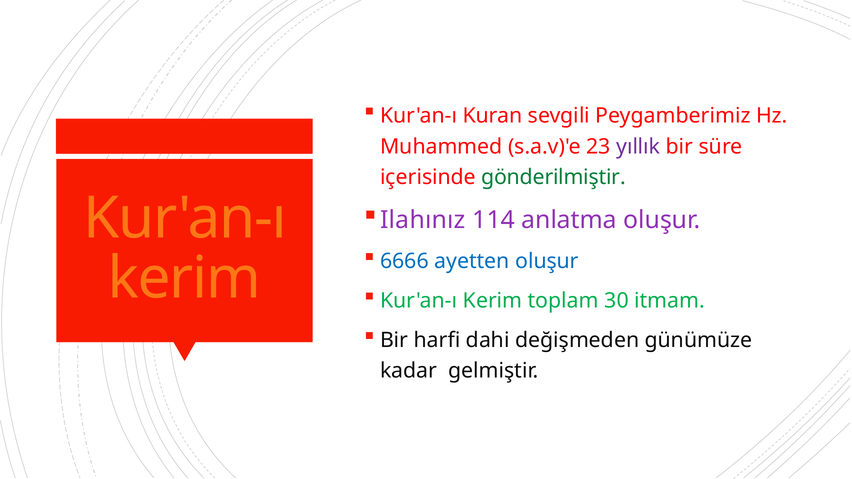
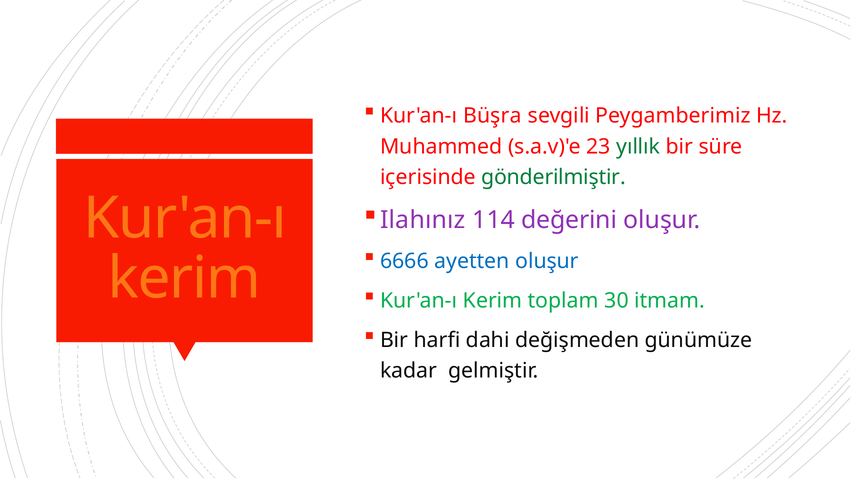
Kuran: Kuran -> Büşra
yıllık colour: purple -> green
anlatma: anlatma -> değerini
